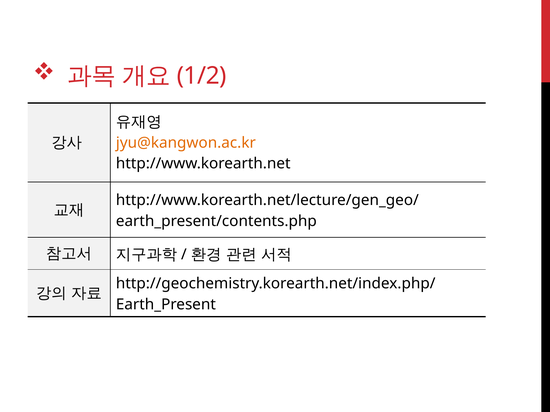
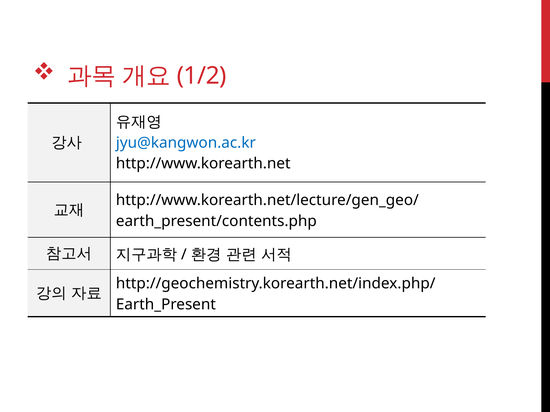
jyu@kangwon.ac.kr colour: orange -> blue
